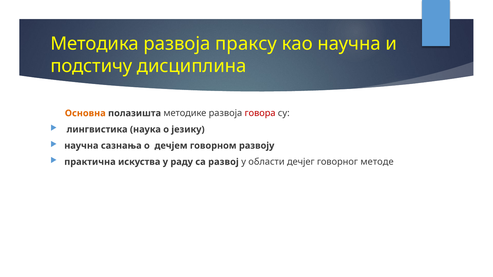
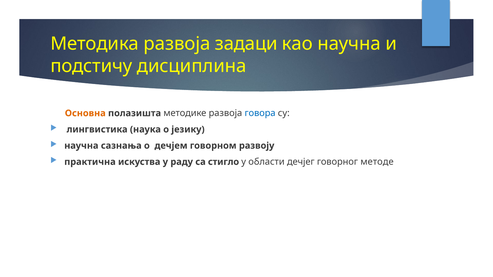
праксу: праксу -> задаци
говора colour: red -> blue
развој: развој -> стигло
